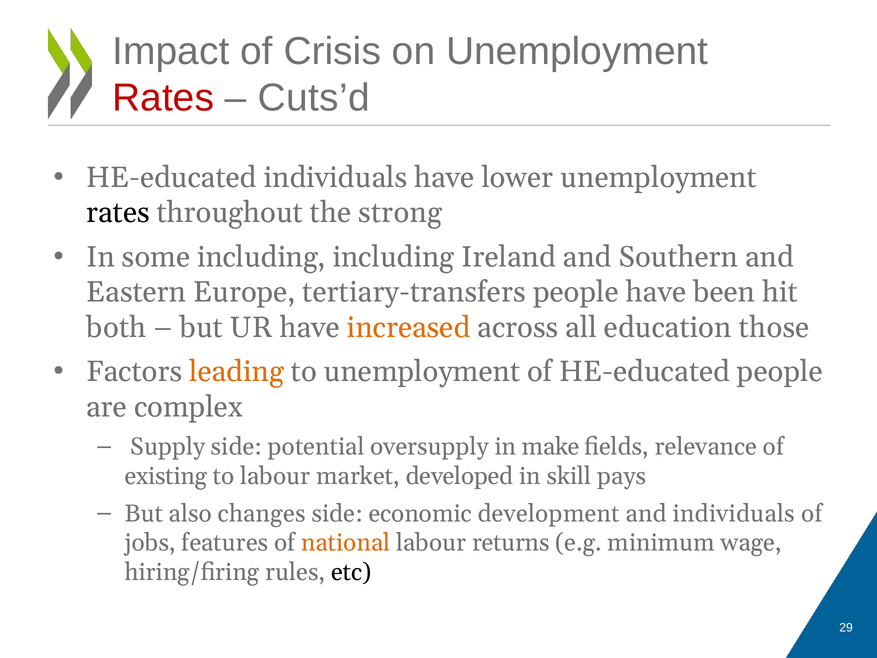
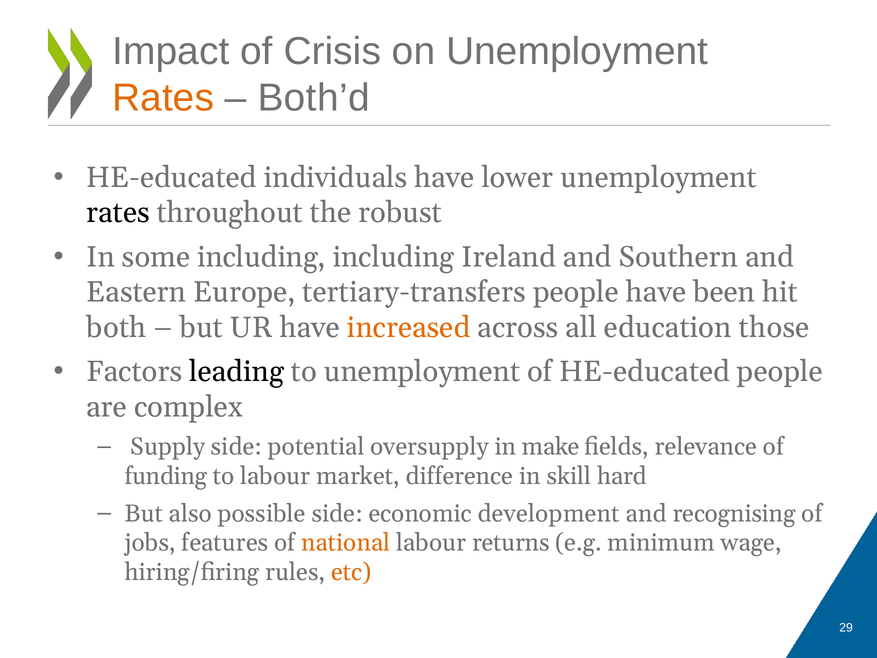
Rates at (163, 98) colour: red -> orange
Cuts’d: Cuts’d -> Both’d
strong: strong -> robust
leading colour: orange -> black
existing: existing -> funding
developed: developed -> difference
pays: pays -> hard
changes: changes -> possible
and individuals: individuals -> recognising
etc colour: black -> orange
